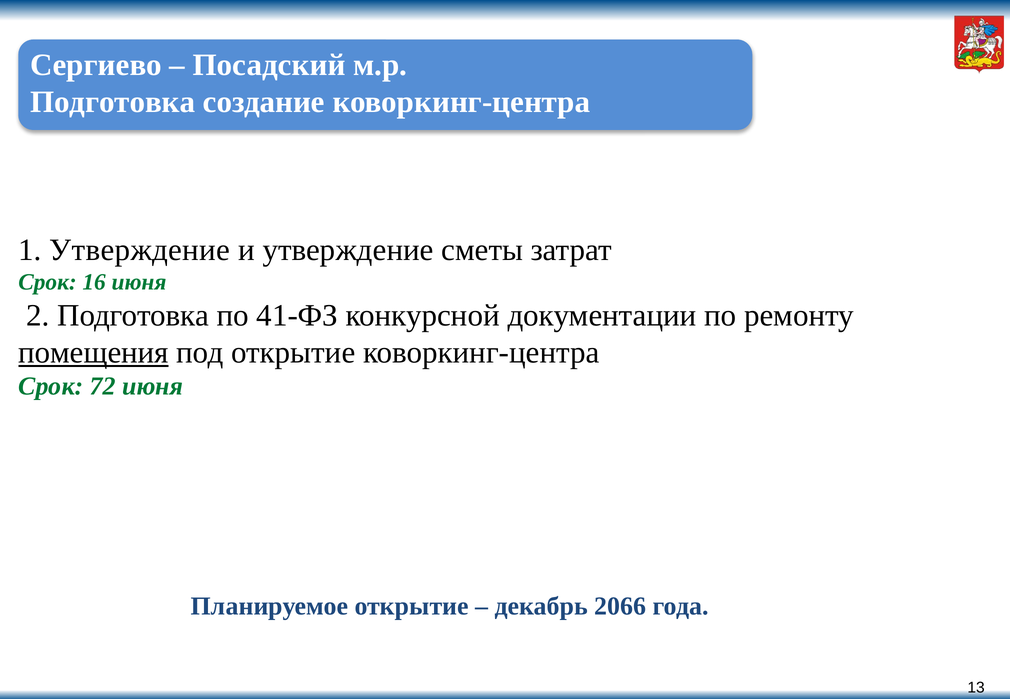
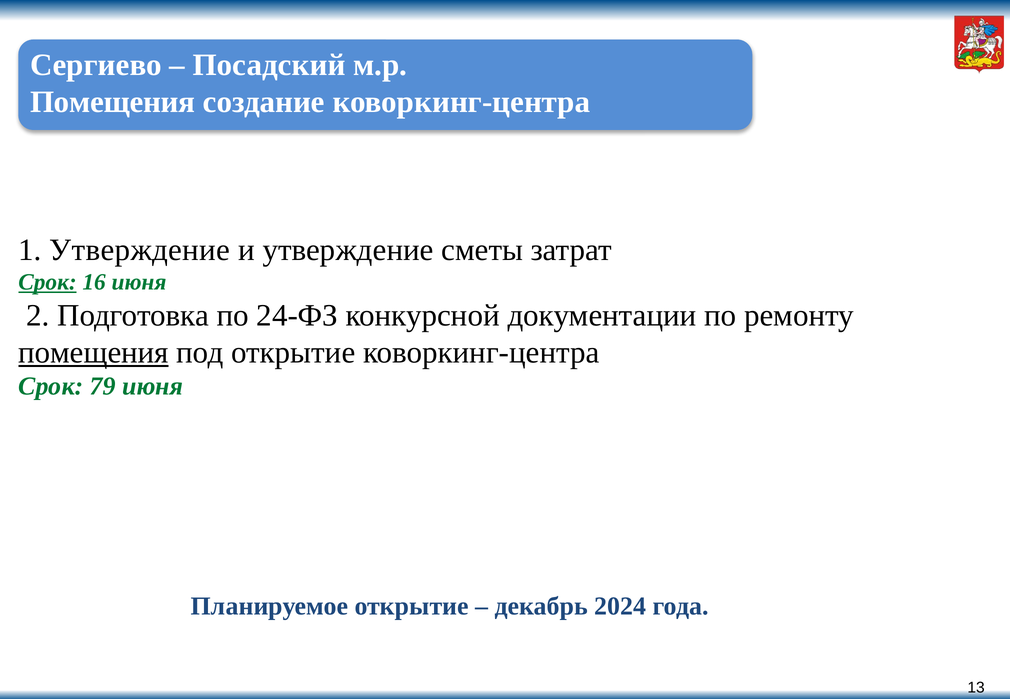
Подготовка at (113, 102): Подготовка -> Помещения
Срок at (47, 282) underline: none -> present
41-ФЗ: 41-ФЗ -> 24-ФЗ
72: 72 -> 79
2066: 2066 -> 2024
